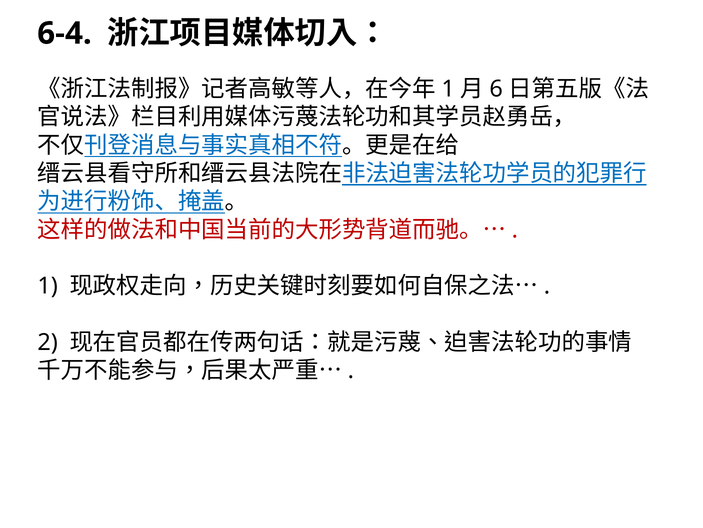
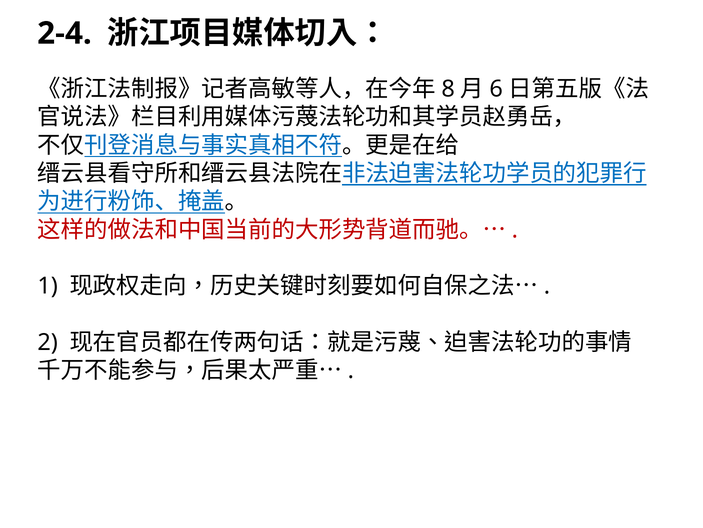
6-4: 6-4 -> 2-4
1 at (448, 89): 1 -> 8
